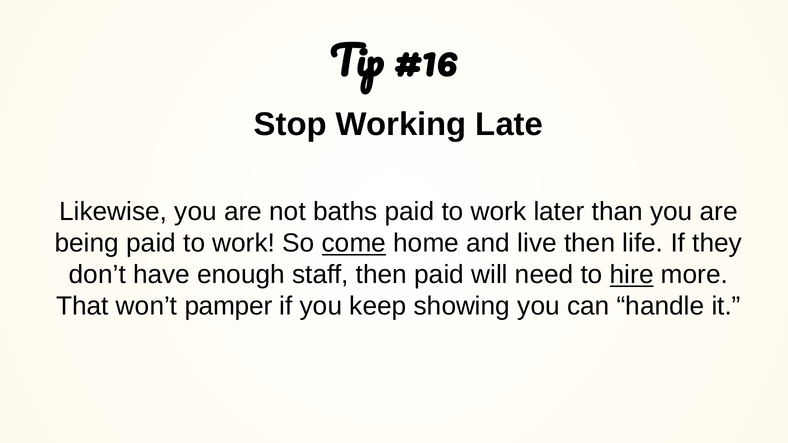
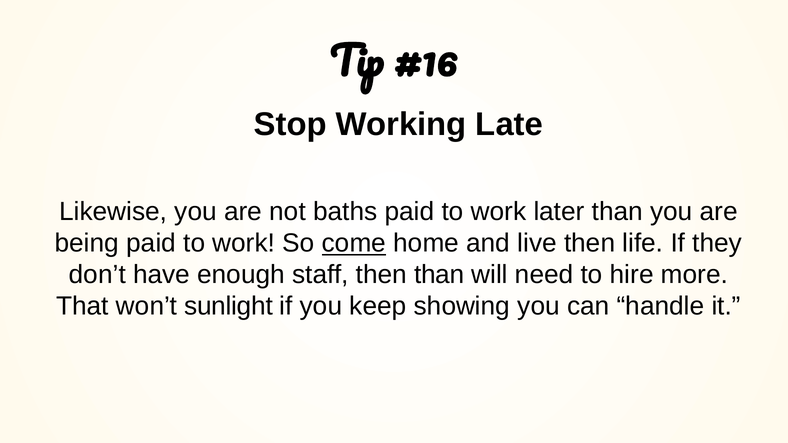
then paid: paid -> than
hire underline: present -> none
pamper: pamper -> sunlight
